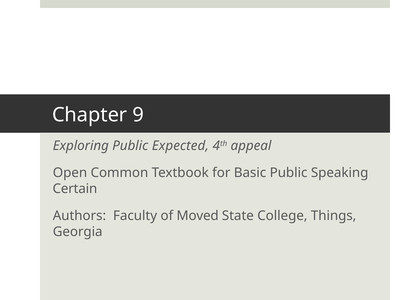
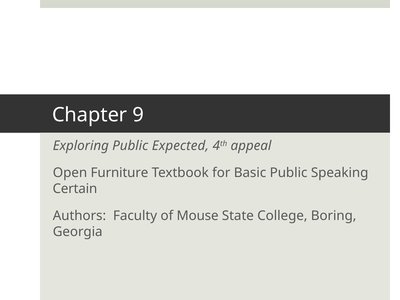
Common: Common -> Furniture
Moved: Moved -> Mouse
Things: Things -> Boring
